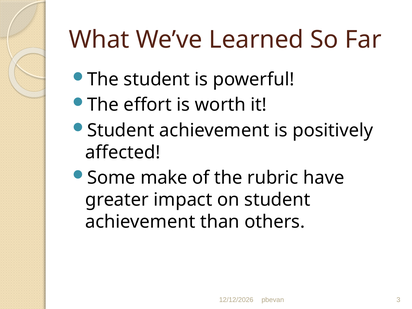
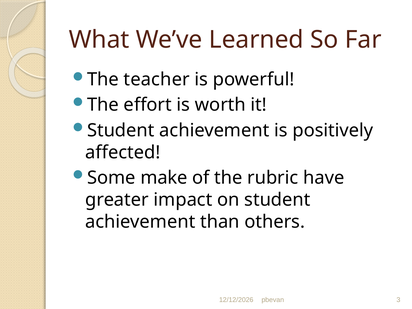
The student: student -> teacher
